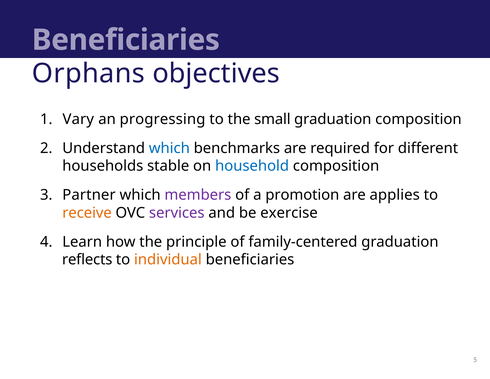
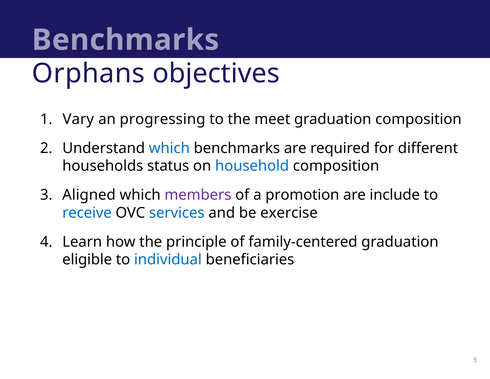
Beneficiaries at (126, 40): Beneficiaries -> Benchmarks
small: small -> meet
stable: stable -> status
Partner: Partner -> Aligned
applies: applies -> include
receive colour: orange -> blue
services colour: purple -> blue
reflects: reflects -> eligible
individual colour: orange -> blue
